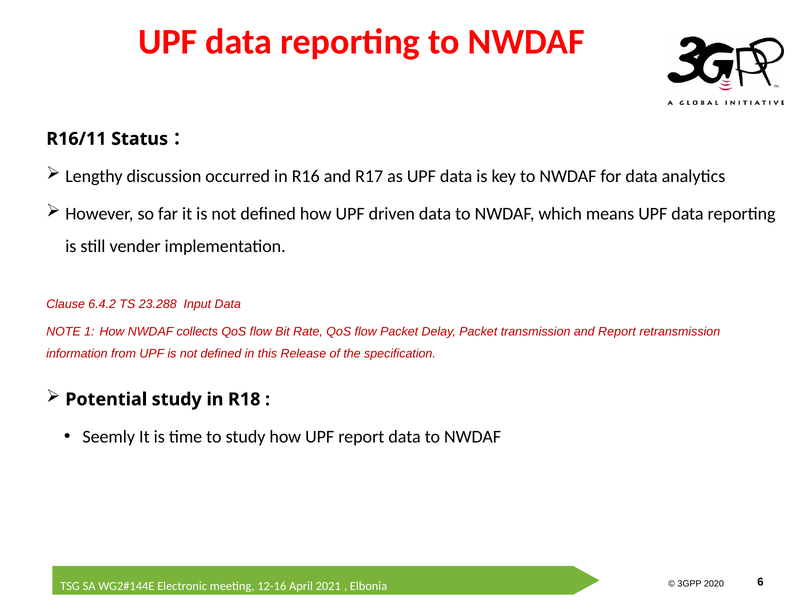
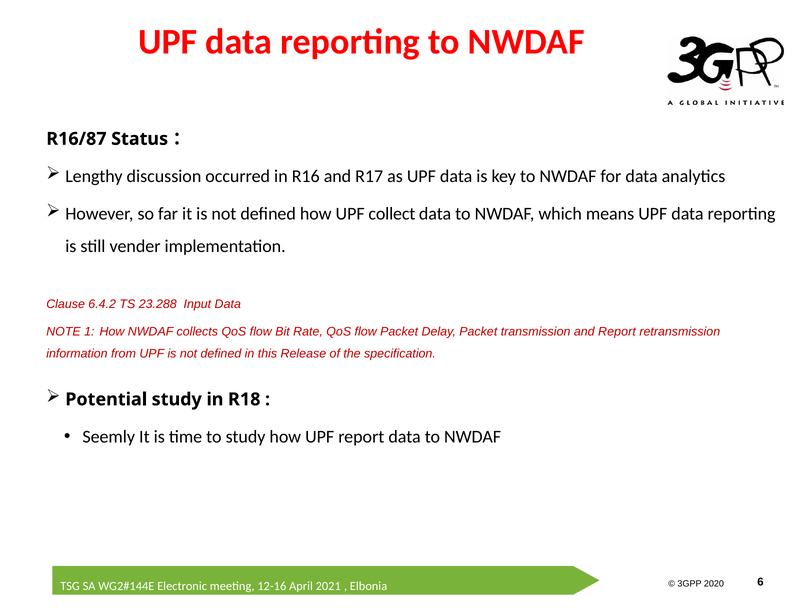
R16/11: R16/11 -> R16/87
driven: driven -> collect
